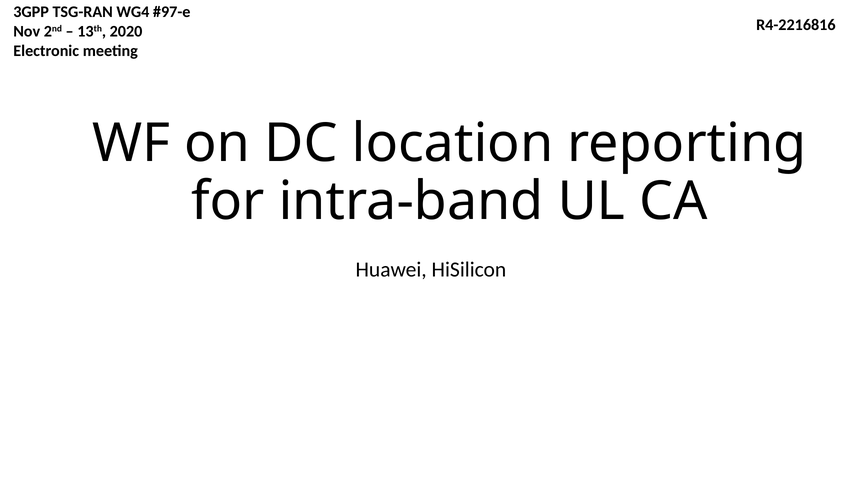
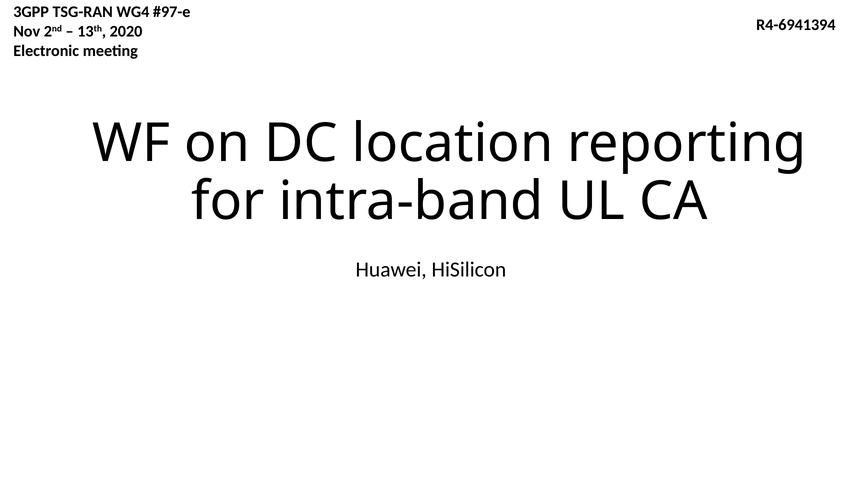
R4-2216816: R4-2216816 -> R4-6941394
